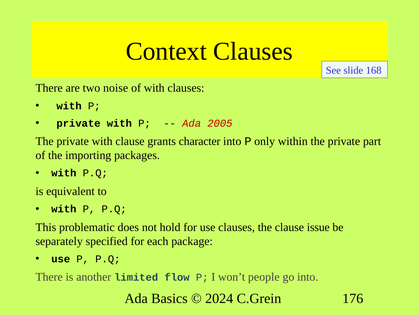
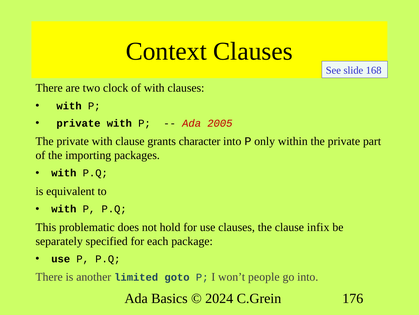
noise: noise -> clock
issue: issue -> infix
flow: flow -> goto
